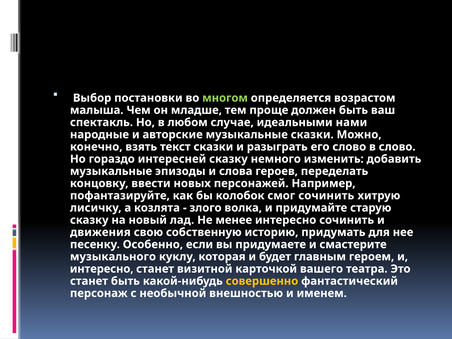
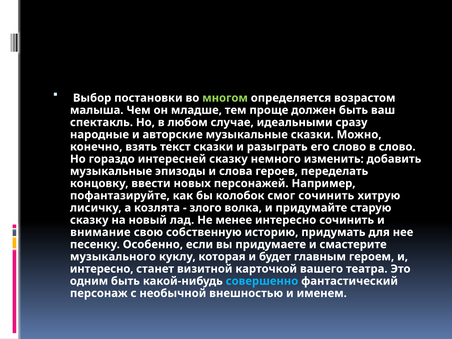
нами: нами -> сразу
движения: движения -> внимание
станет at (89, 281): станет -> одним
совершенно colour: yellow -> light blue
